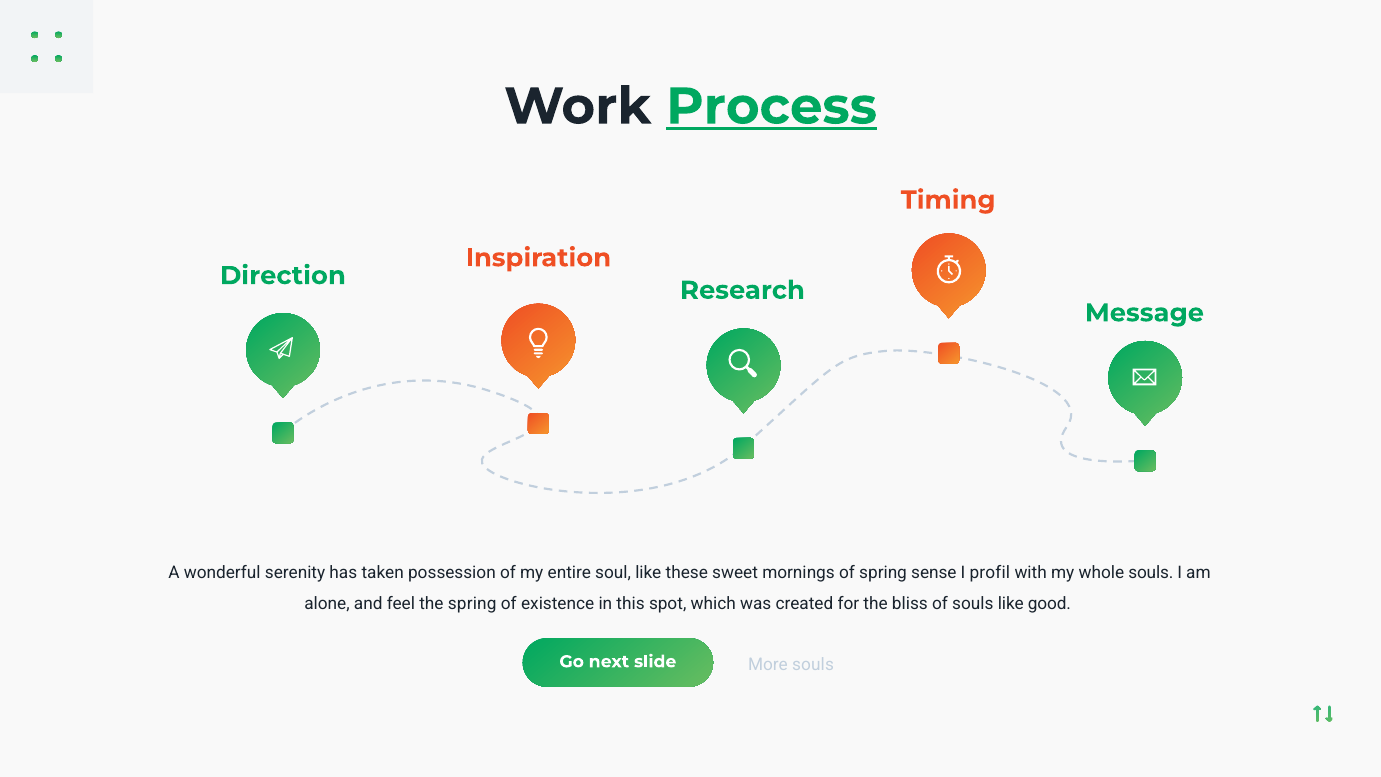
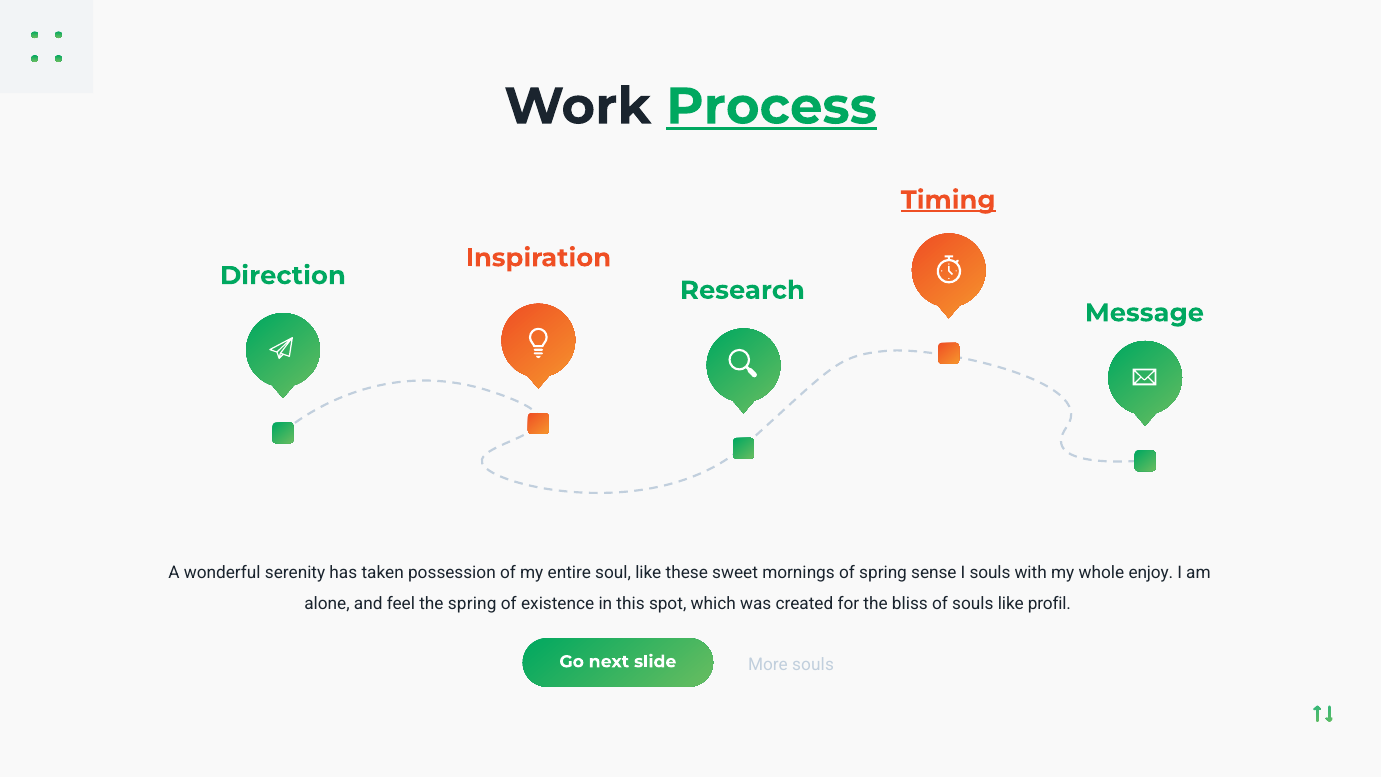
Timing underline: none -> present
I profil: profil -> souls
whole souls: souls -> enjoy
good: good -> profil
